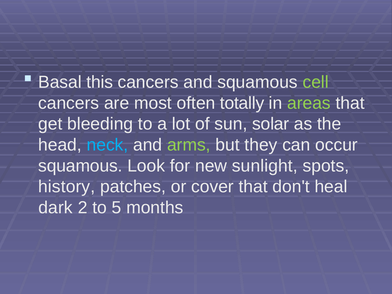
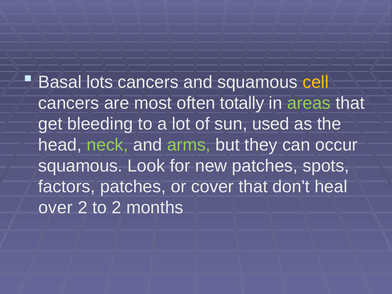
this: this -> lots
cell colour: light green -> yellow
solar: solar -> used
neck colour: light blue -> light green
new sunlight: sunlight -> patches
history: history -> factors
dark: dark -> over
to 5: 5 -> 2
